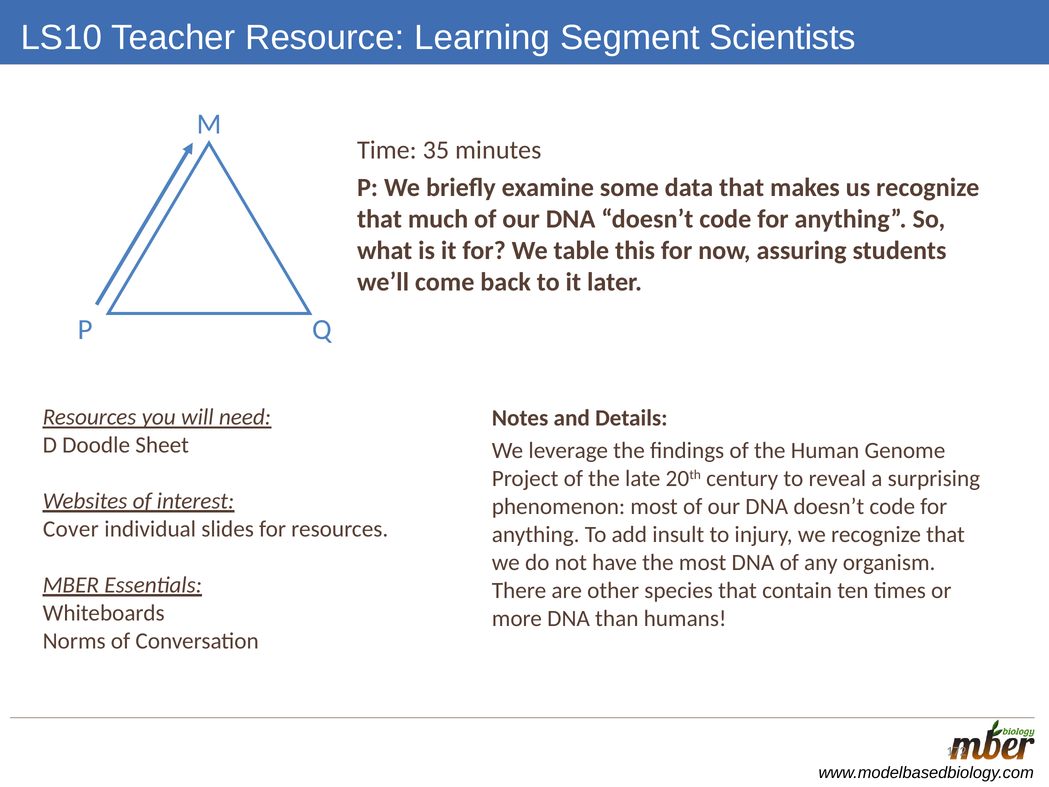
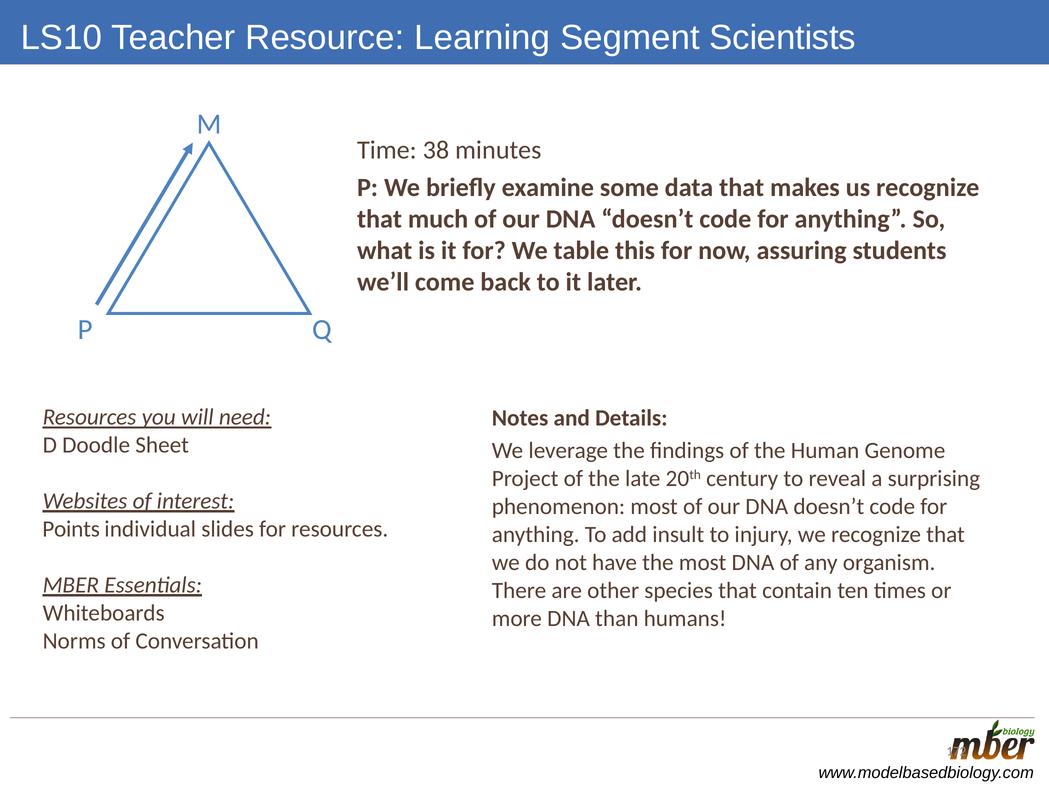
35: 35 -> 38
Cover: Cover -> Points
